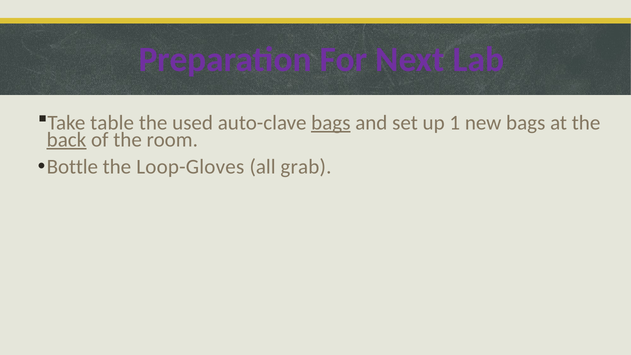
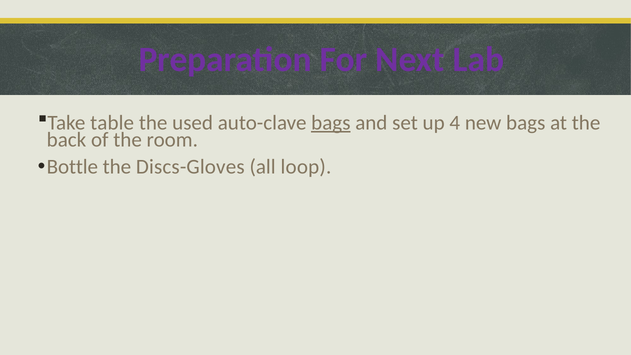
1: 1 -> 4
back underline: present -> none
Loop-Gloves: Loop-Gloves -> Discs-Gloves
grab: grab -> loop
